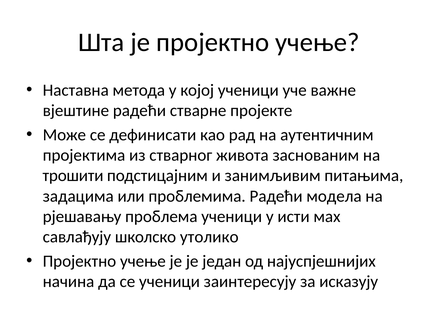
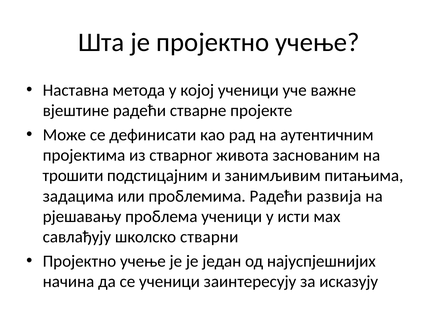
модела: модела -> развија
утолико: утолико -> стварни
